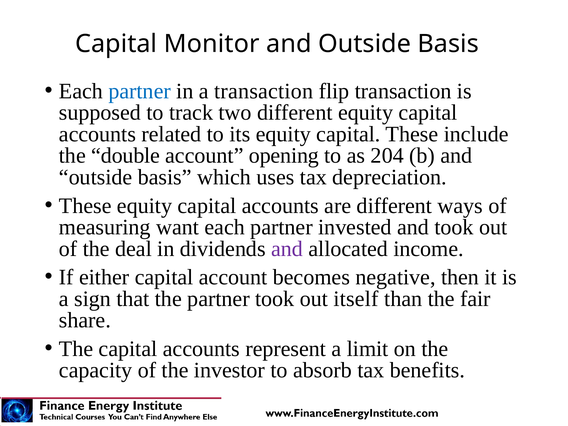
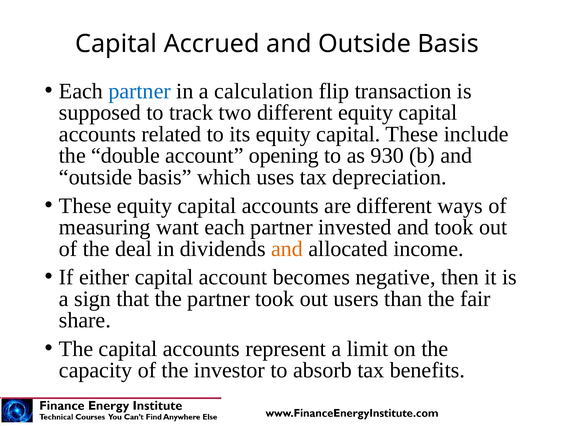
Monitor: Monitor -> Accrued
a transaction: transaction -> calculation
204: 204 -> 930
and at (287, 249) colour: purple -> orange
itself: itself -> users
